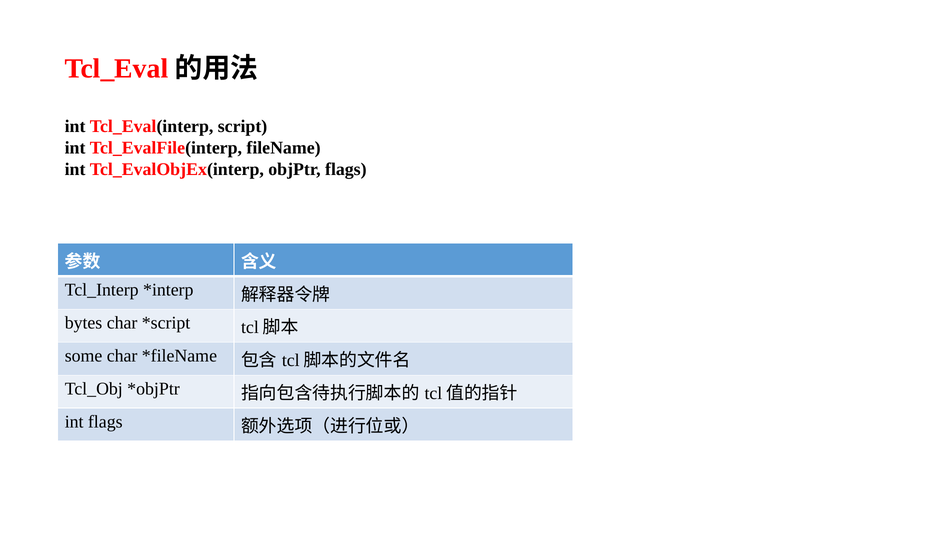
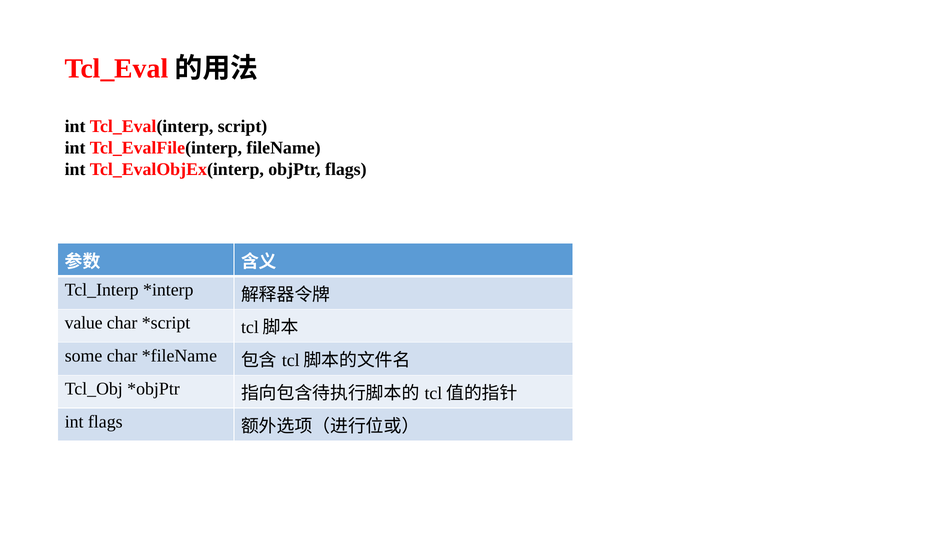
bytes: bytes -> value
